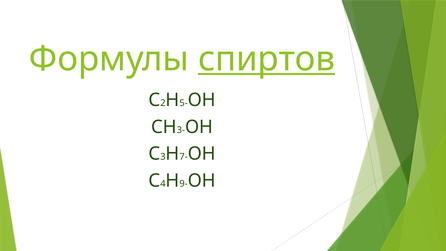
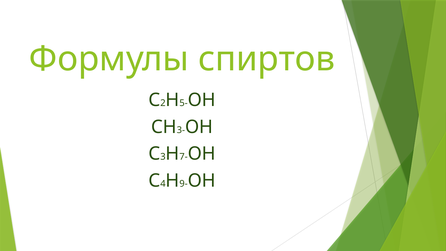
спиртов underline: present -> none
